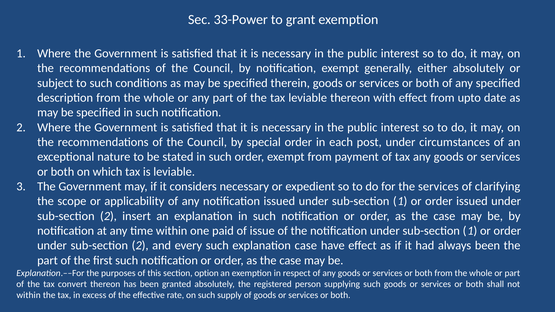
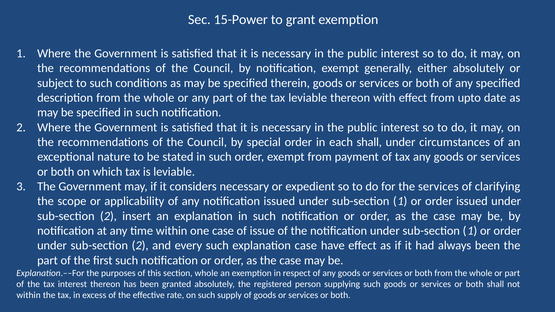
33-Power: 33-Power -> 15-Power
each post: post -> shall
one paid: paid -> case
section option: option -> whole
tax convert: convert -> interest
